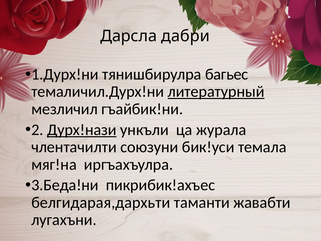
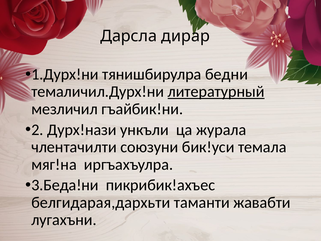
дабри: дабри -> дирар
багьес: багьес -> бедни
Дурх!нази underline: present -> none
